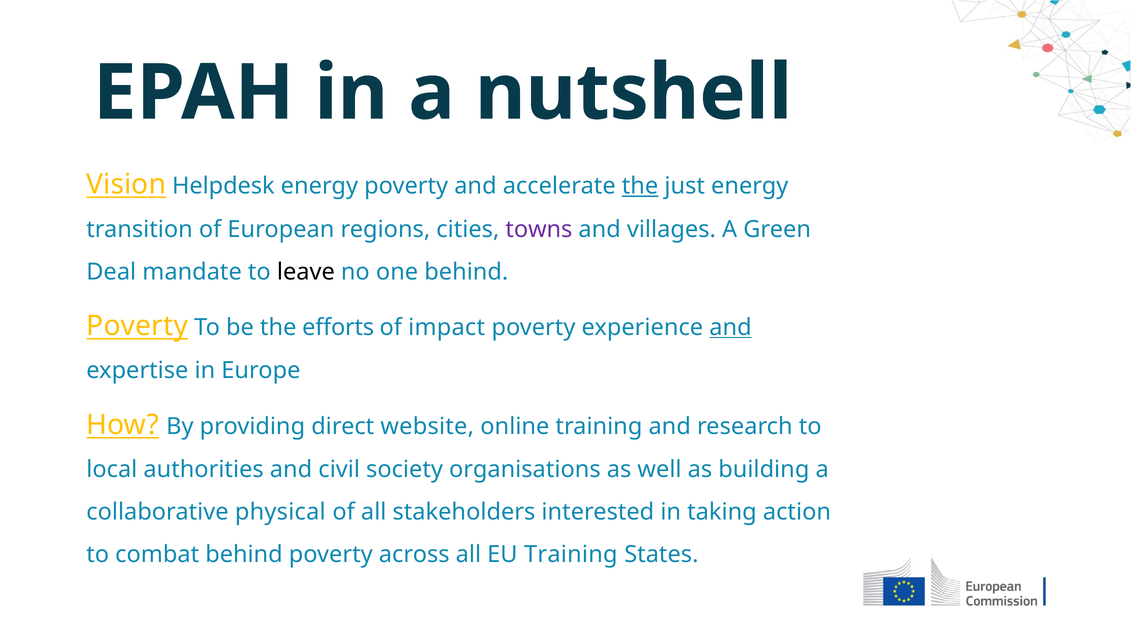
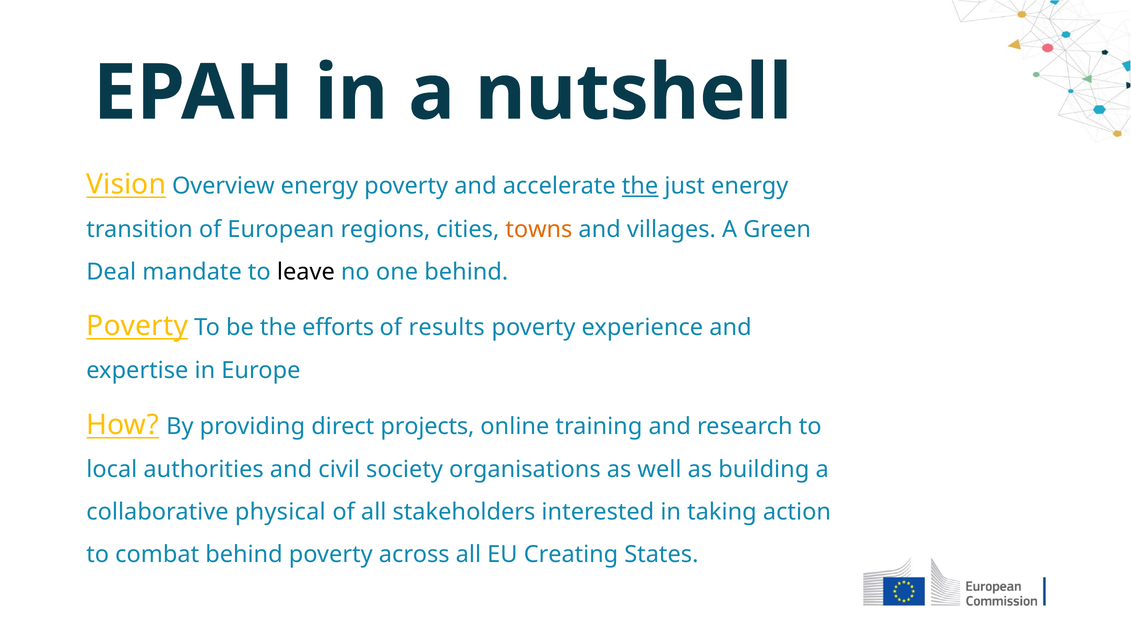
Helpdesk: Helpdesk -> Overview
towns colour: purple -> orange
impact: impact -> results
and at (731, 327) underline: present -> none
website: website -> projects
EU Training: Training -> Creating
